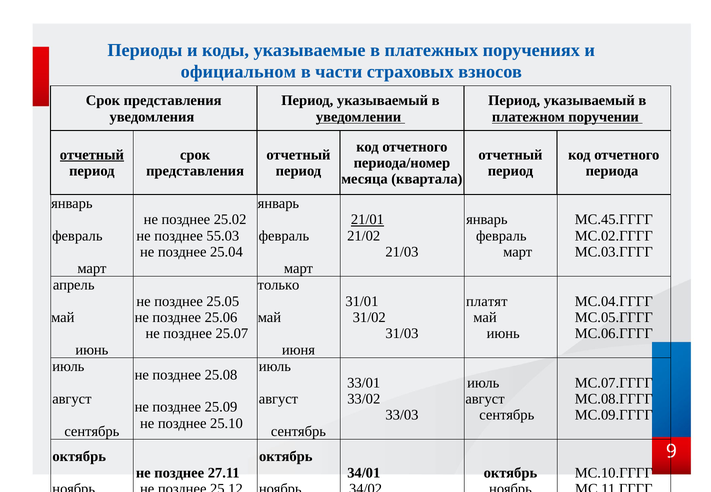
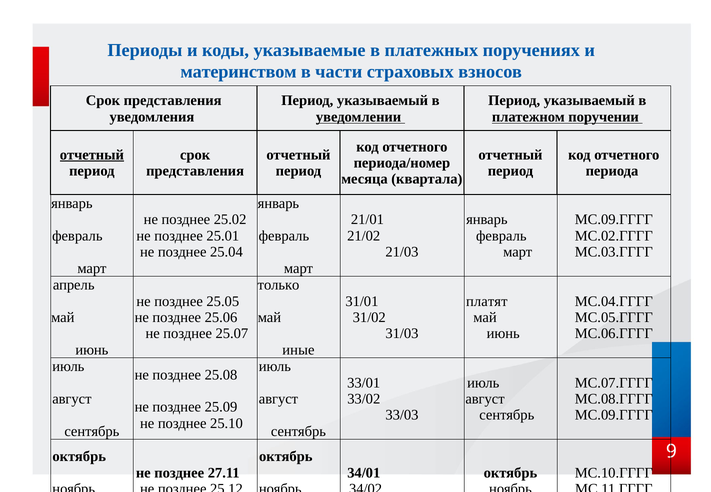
официальном: официальном -> материнством
21/01 underline: present -> none
МС.45.ГГГГ at (614, 220): МС.45.ГГГГ -> МС.09.ГГГГ
55.03 at (223, 236): 55.03 -> 25.01
июня: июня -> иные
